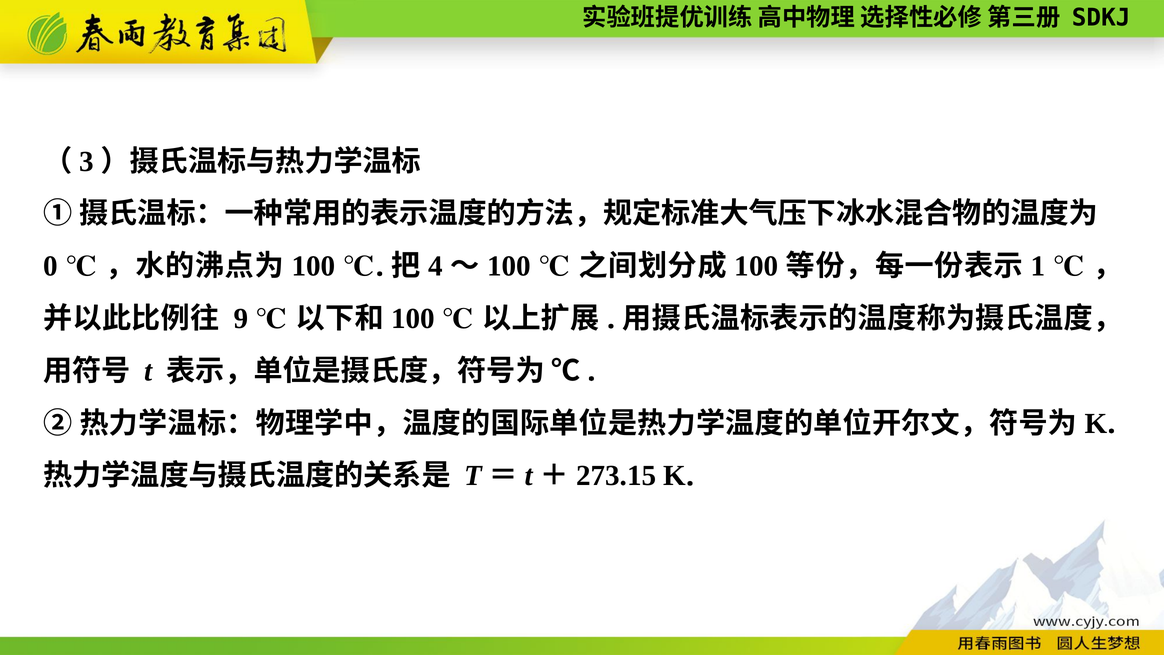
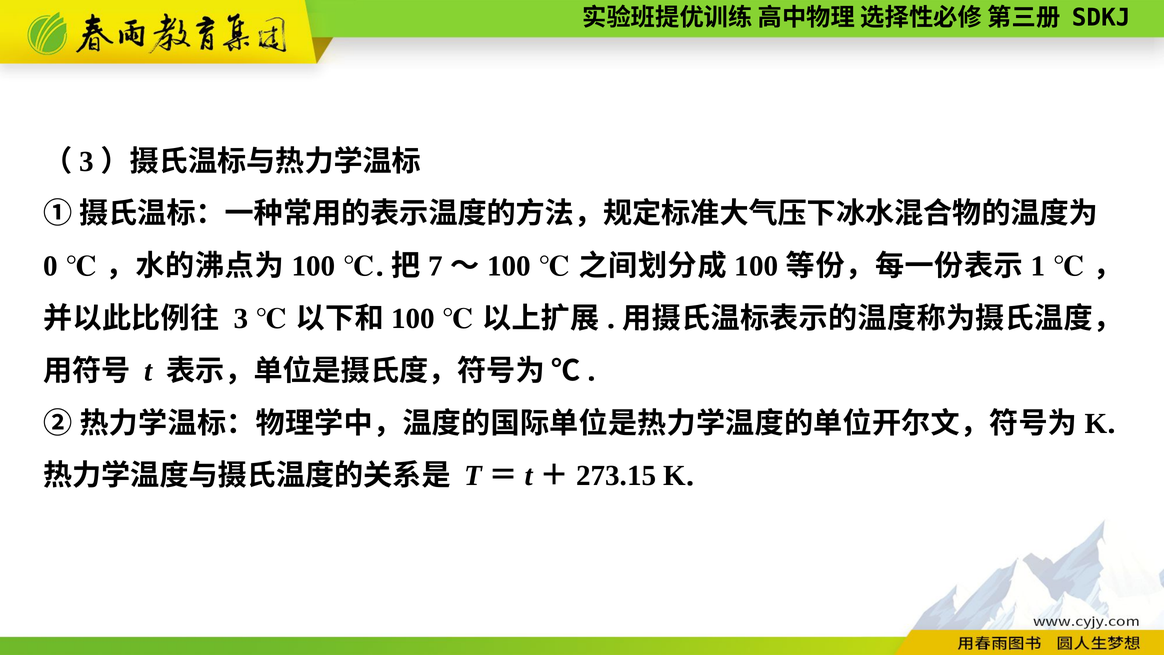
4: 4 -> 7
9: 9 -> 3
